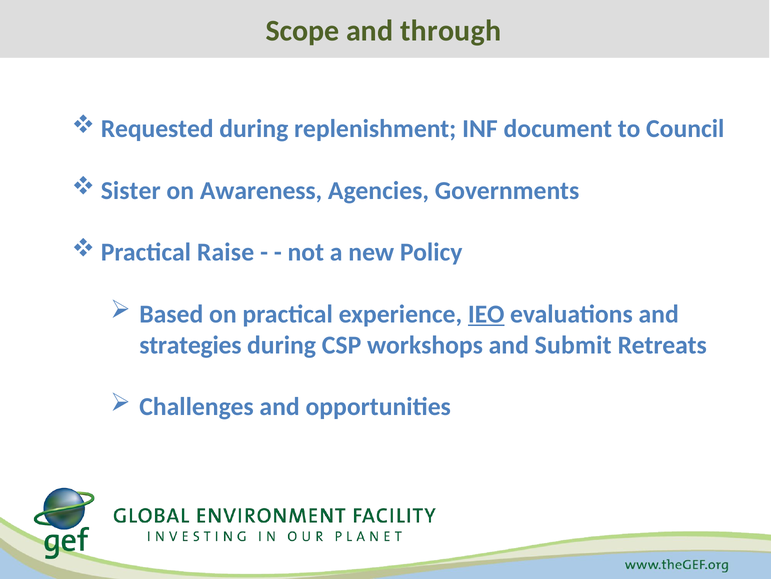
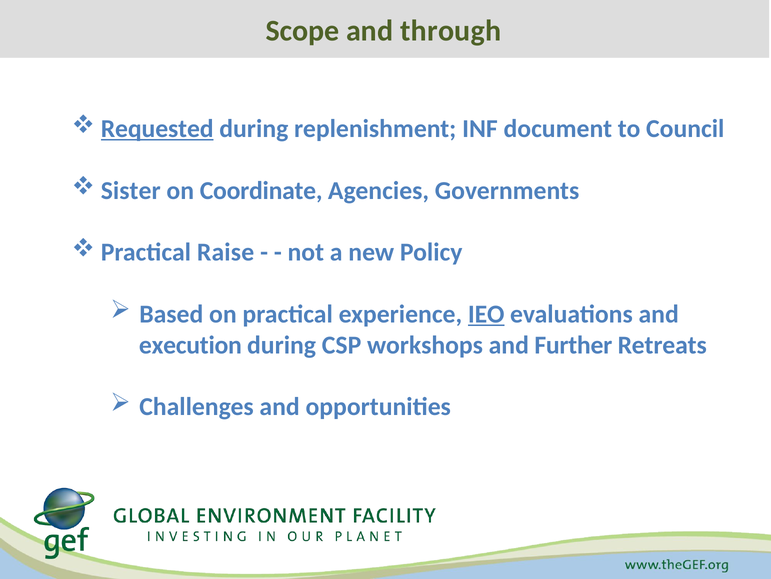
Requested underline: none -> present
Awareness: Awareness -> Coordinate
strategies: strategies -> execution
Submit: Submit -> Further
